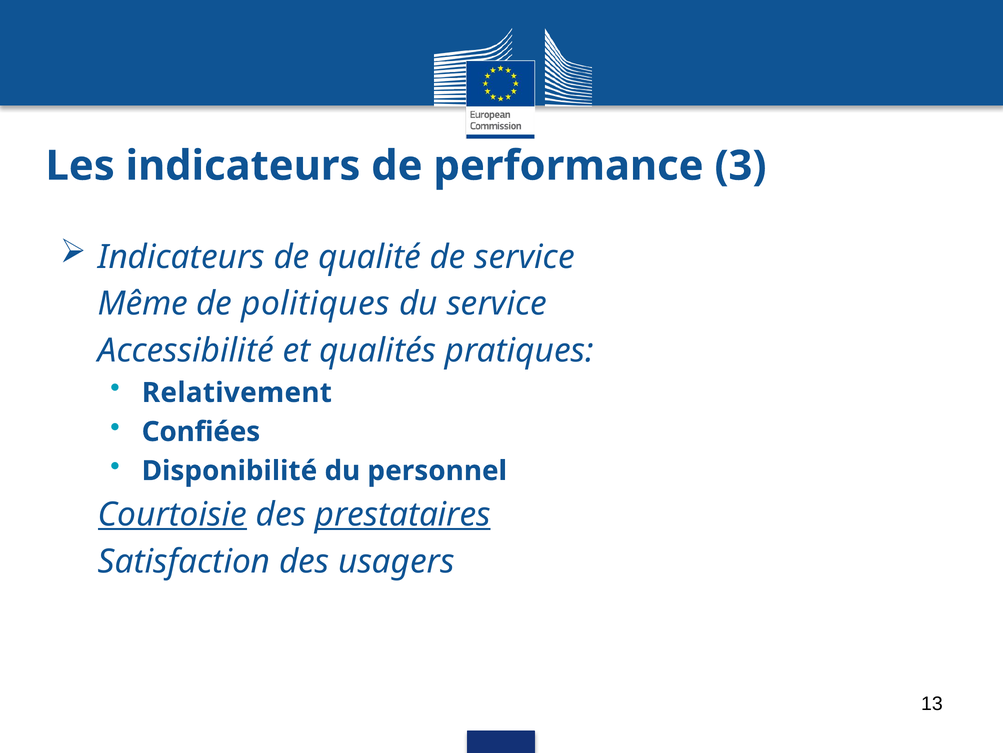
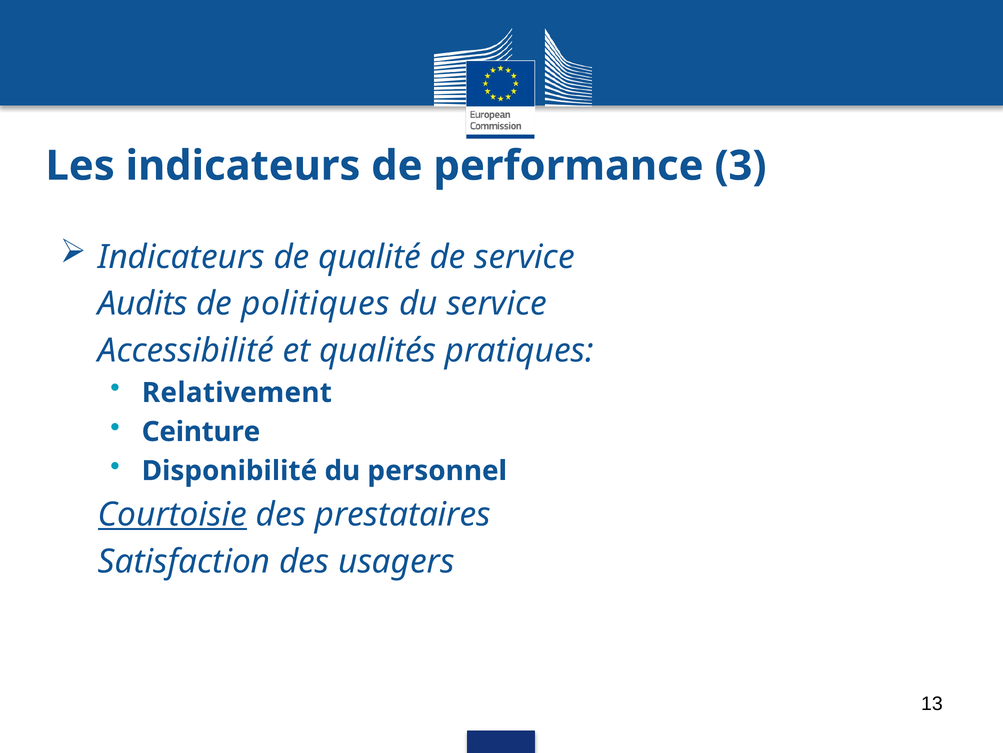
Même: Même -> Audits
Confiées: Confiées -> Ceinture
prestataires underline: present -> none
